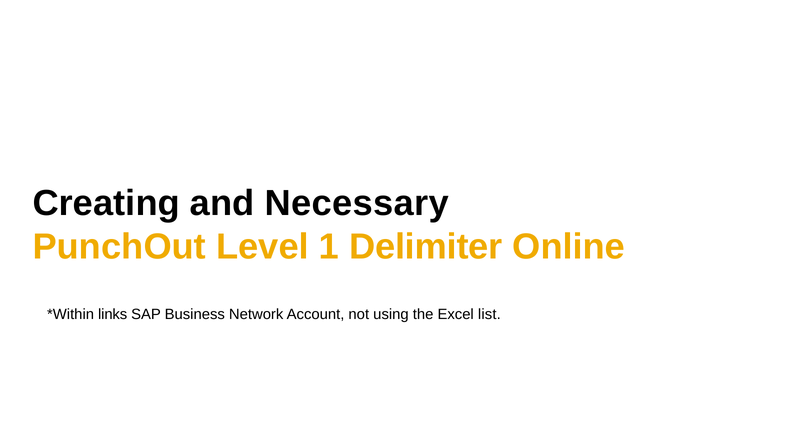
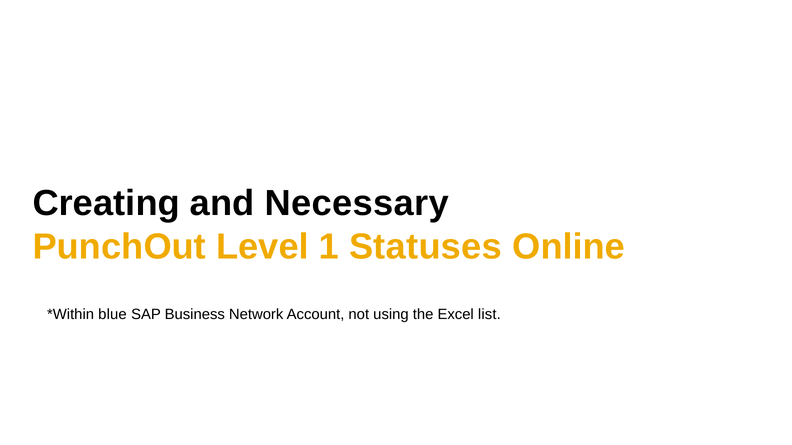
Delimiter: Delimiter -> Statuses
links: links -> blue
